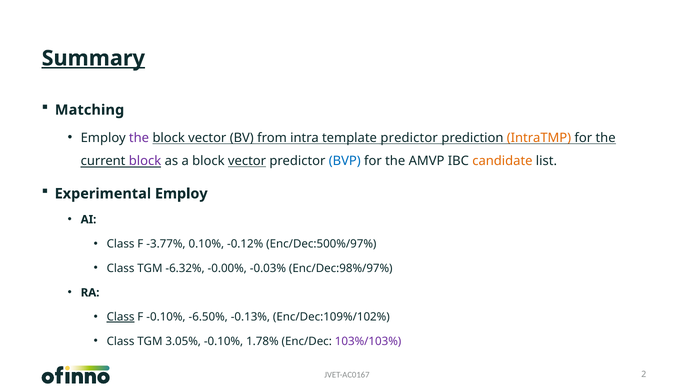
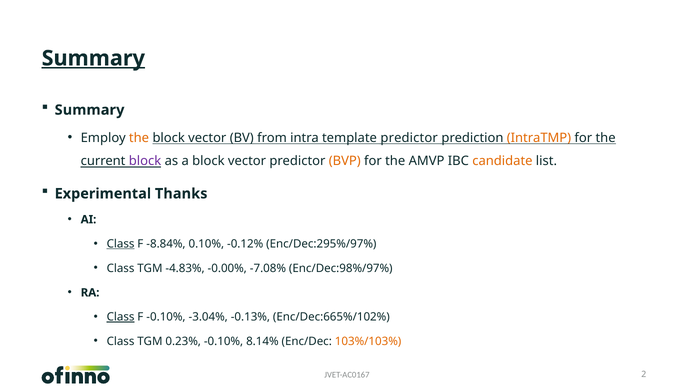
Matching at (90, 110): Matching -> Summary
the at (139, 138) colour: purple -> orange
vector at (247, 161) underline: present -> none
BVP colour: blue -> orange
Experimental Employ: Employ -> Thanks
Class at (121, 244) underline: none -> present
-3.77%: -3.77% -> -8.84%
Enc/Dec:500%/97%: Enc/Dec:500%/97% -> Enc/Dec:295%/97%
-6.32%: -6.32% -> -4.83%
-0.03%: -0.03% -> -7.08%
-6.50%: -6.50% -> -3.04%
Enc/Dec:109%/102%: Enc/Dec:109%/102% -> Enc/Dec:665%/102%
3.05%: 3.05% -> 0.23%
1.78%: 1.78% -> 8.14%
103%/103% colour: purple -> orange
